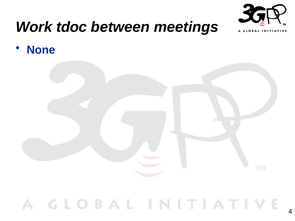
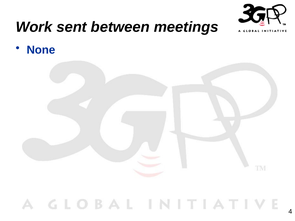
tdoc: tdoc -> sent
